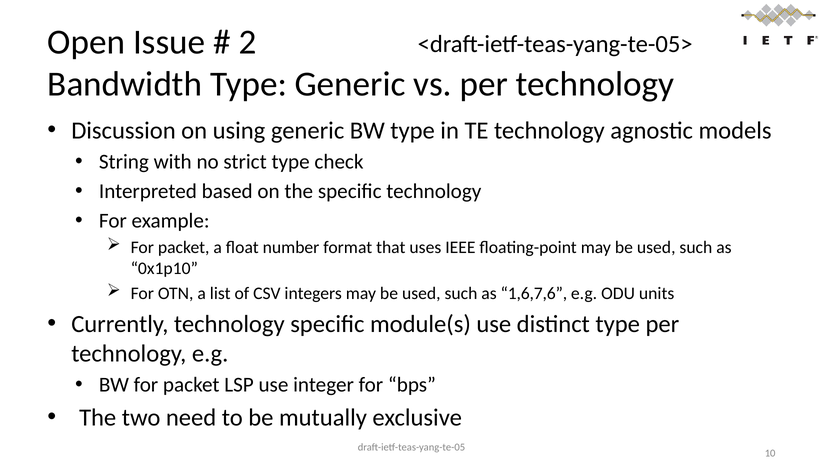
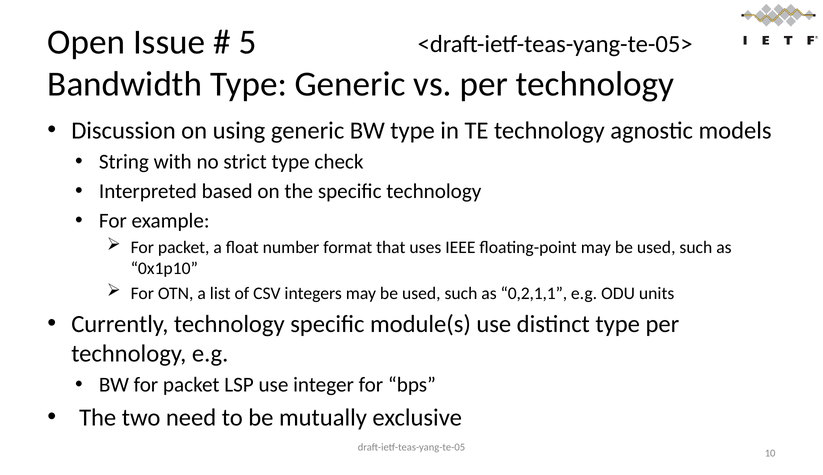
2: 2 -> 5
1,6,7,6: 1,6,7,6 -> 0,2,1,1
